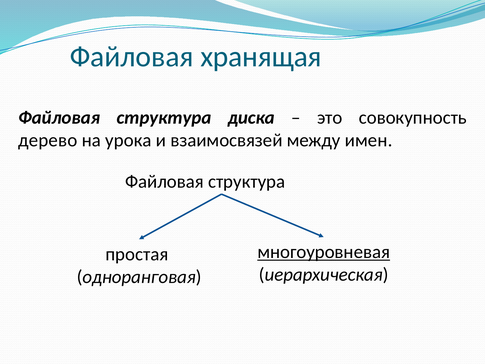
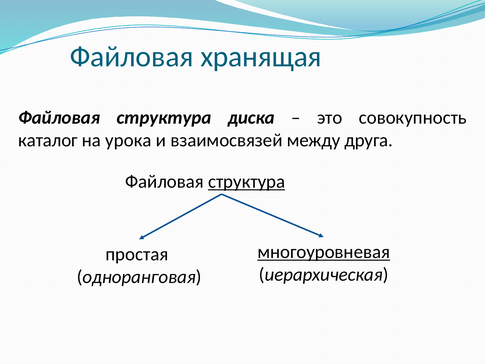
дерево: дерево -> каталог
имен: имен -> друга
структура at (247, 182) underline: none -> present
